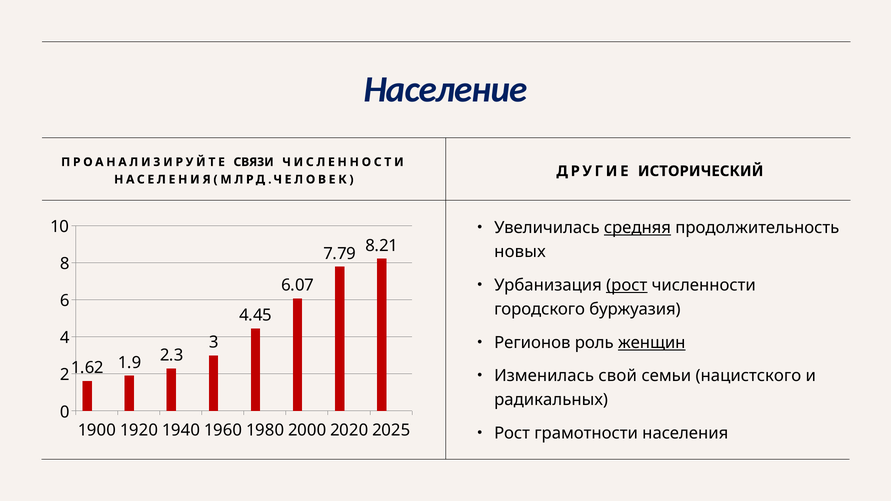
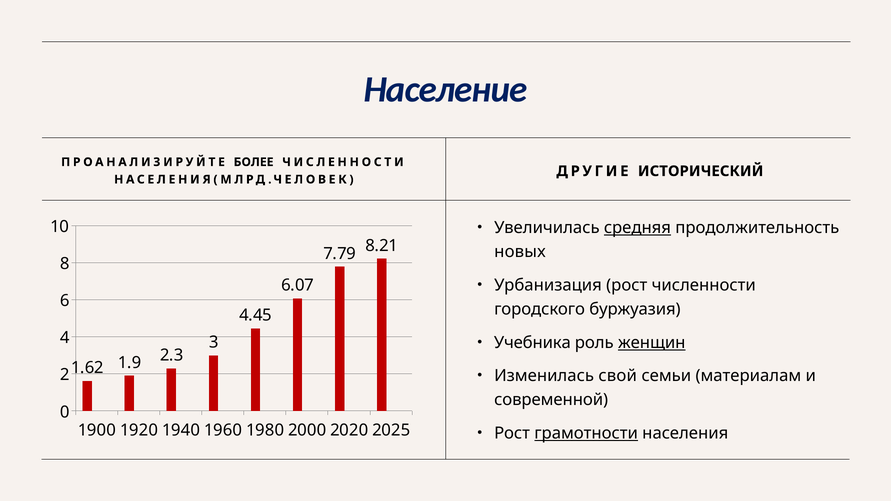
СВЯЗИ: СВЯЗИ -> БОЛЕЕ
рост at (627, 285) underline: present -> none
Регионов: Регионов -> Учебника
нацистского: нацистского -> материалам
радикальных: радикальных -> современной
грамотности underline: none -> present
